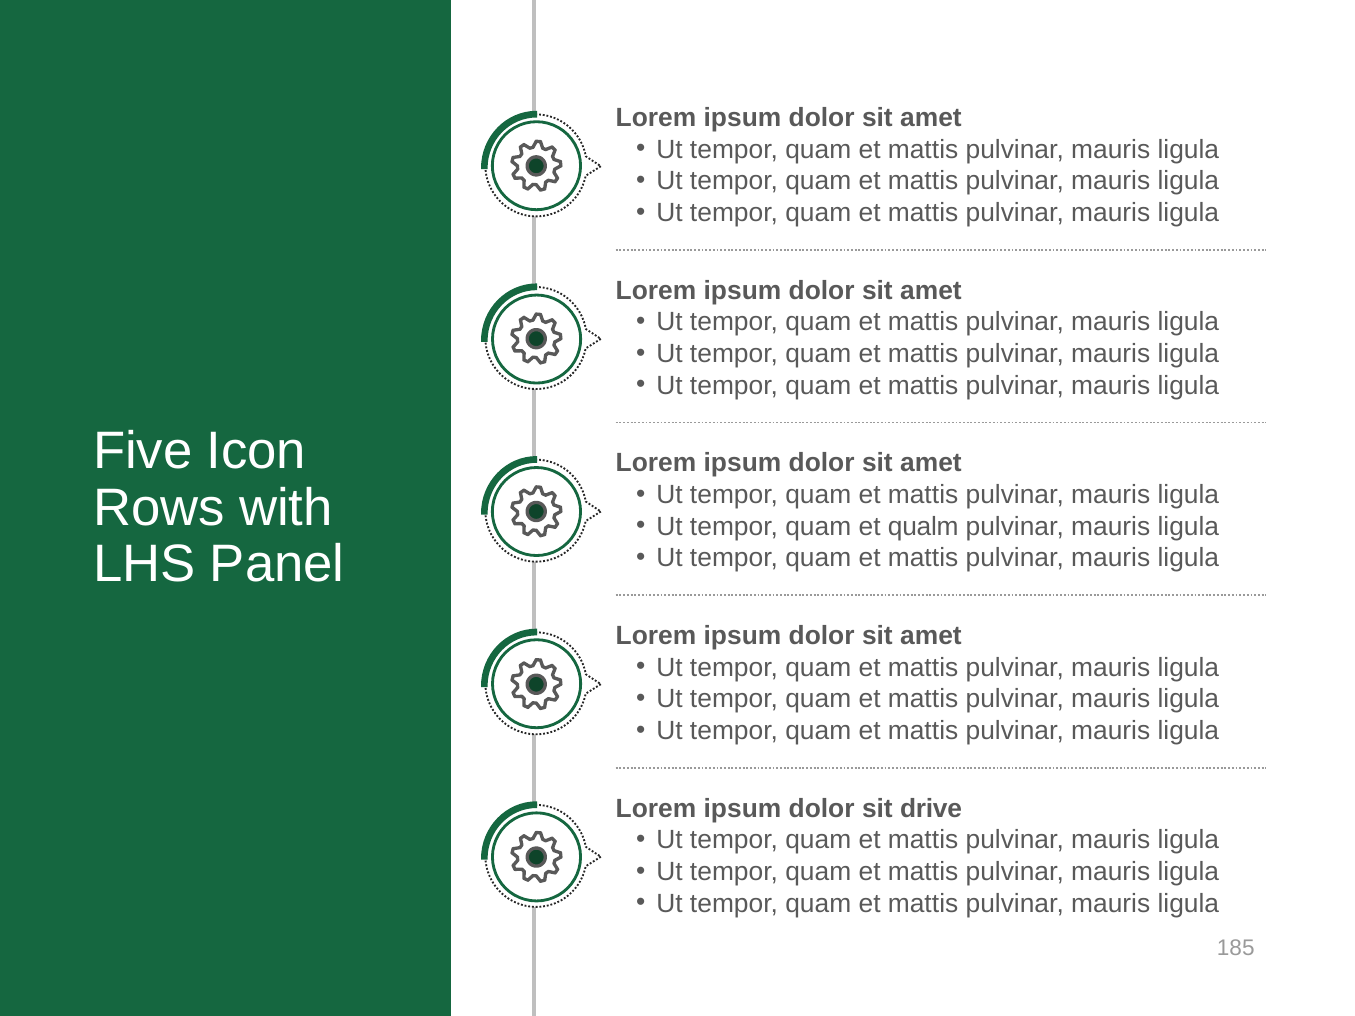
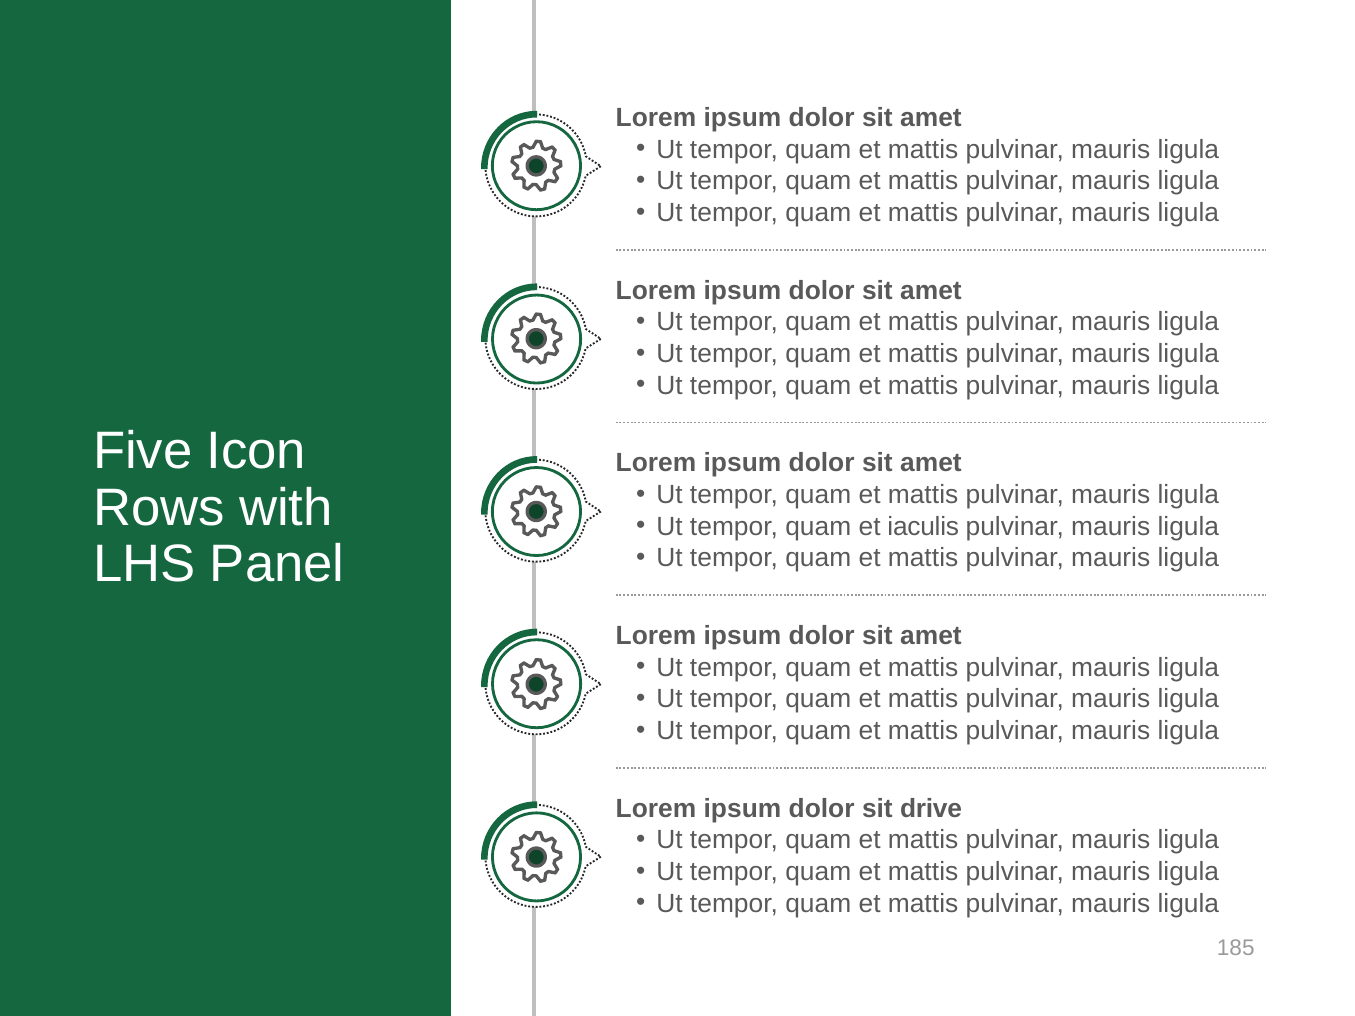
qualm: qualm -> iaculis
